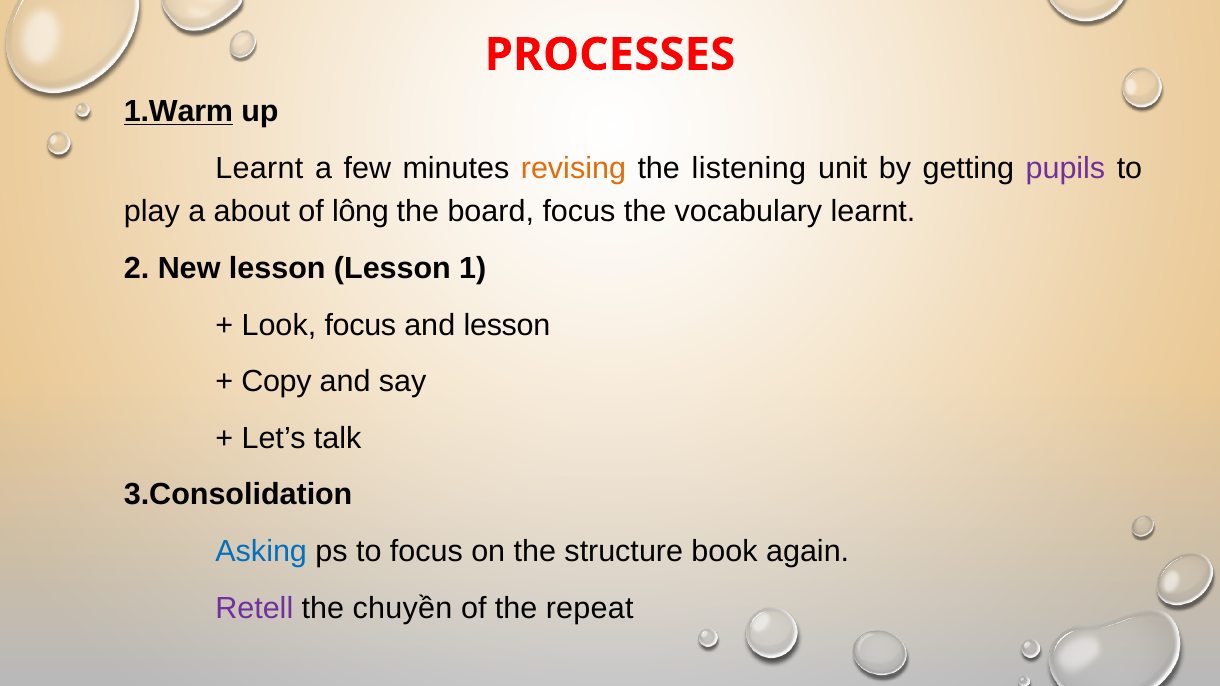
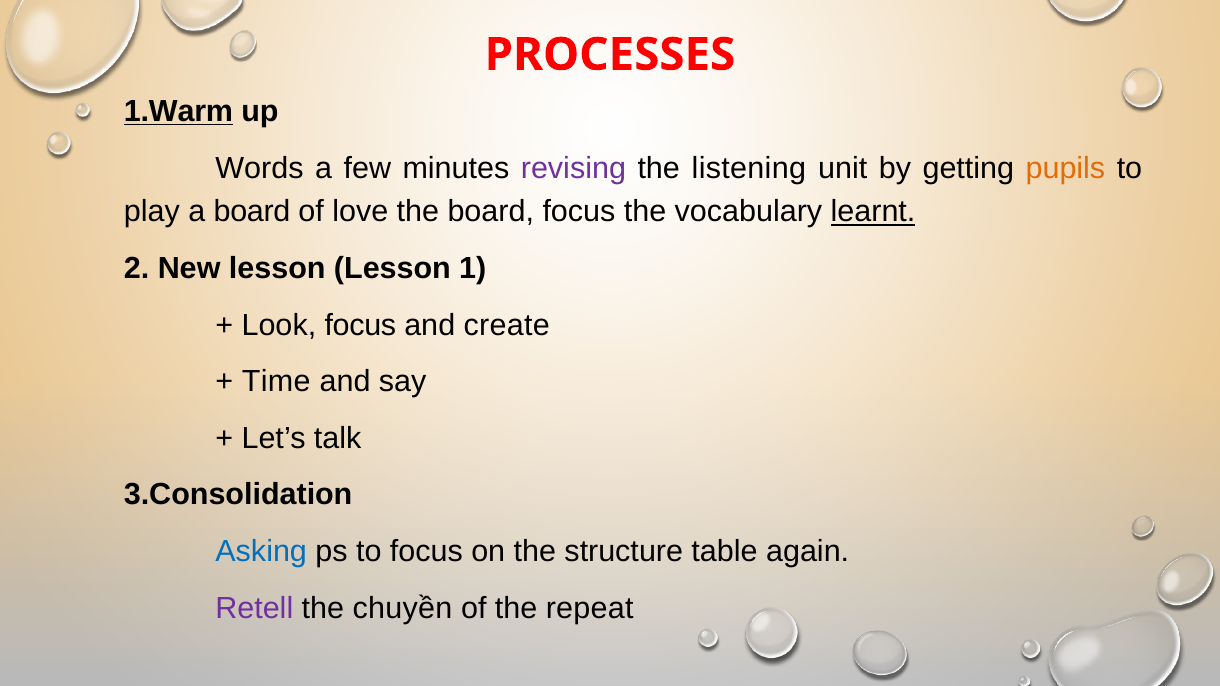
Learnt at (259, 168): Learnt -> Words
revising colour: orange -> purple
pupils colour: purple -> orange
a about: about -> board
lông: lông -> love
learnt at (873, 212) underline: none -> present
and lesson: lesson -> create
Copy: Copy -> Time
book: book -> table
